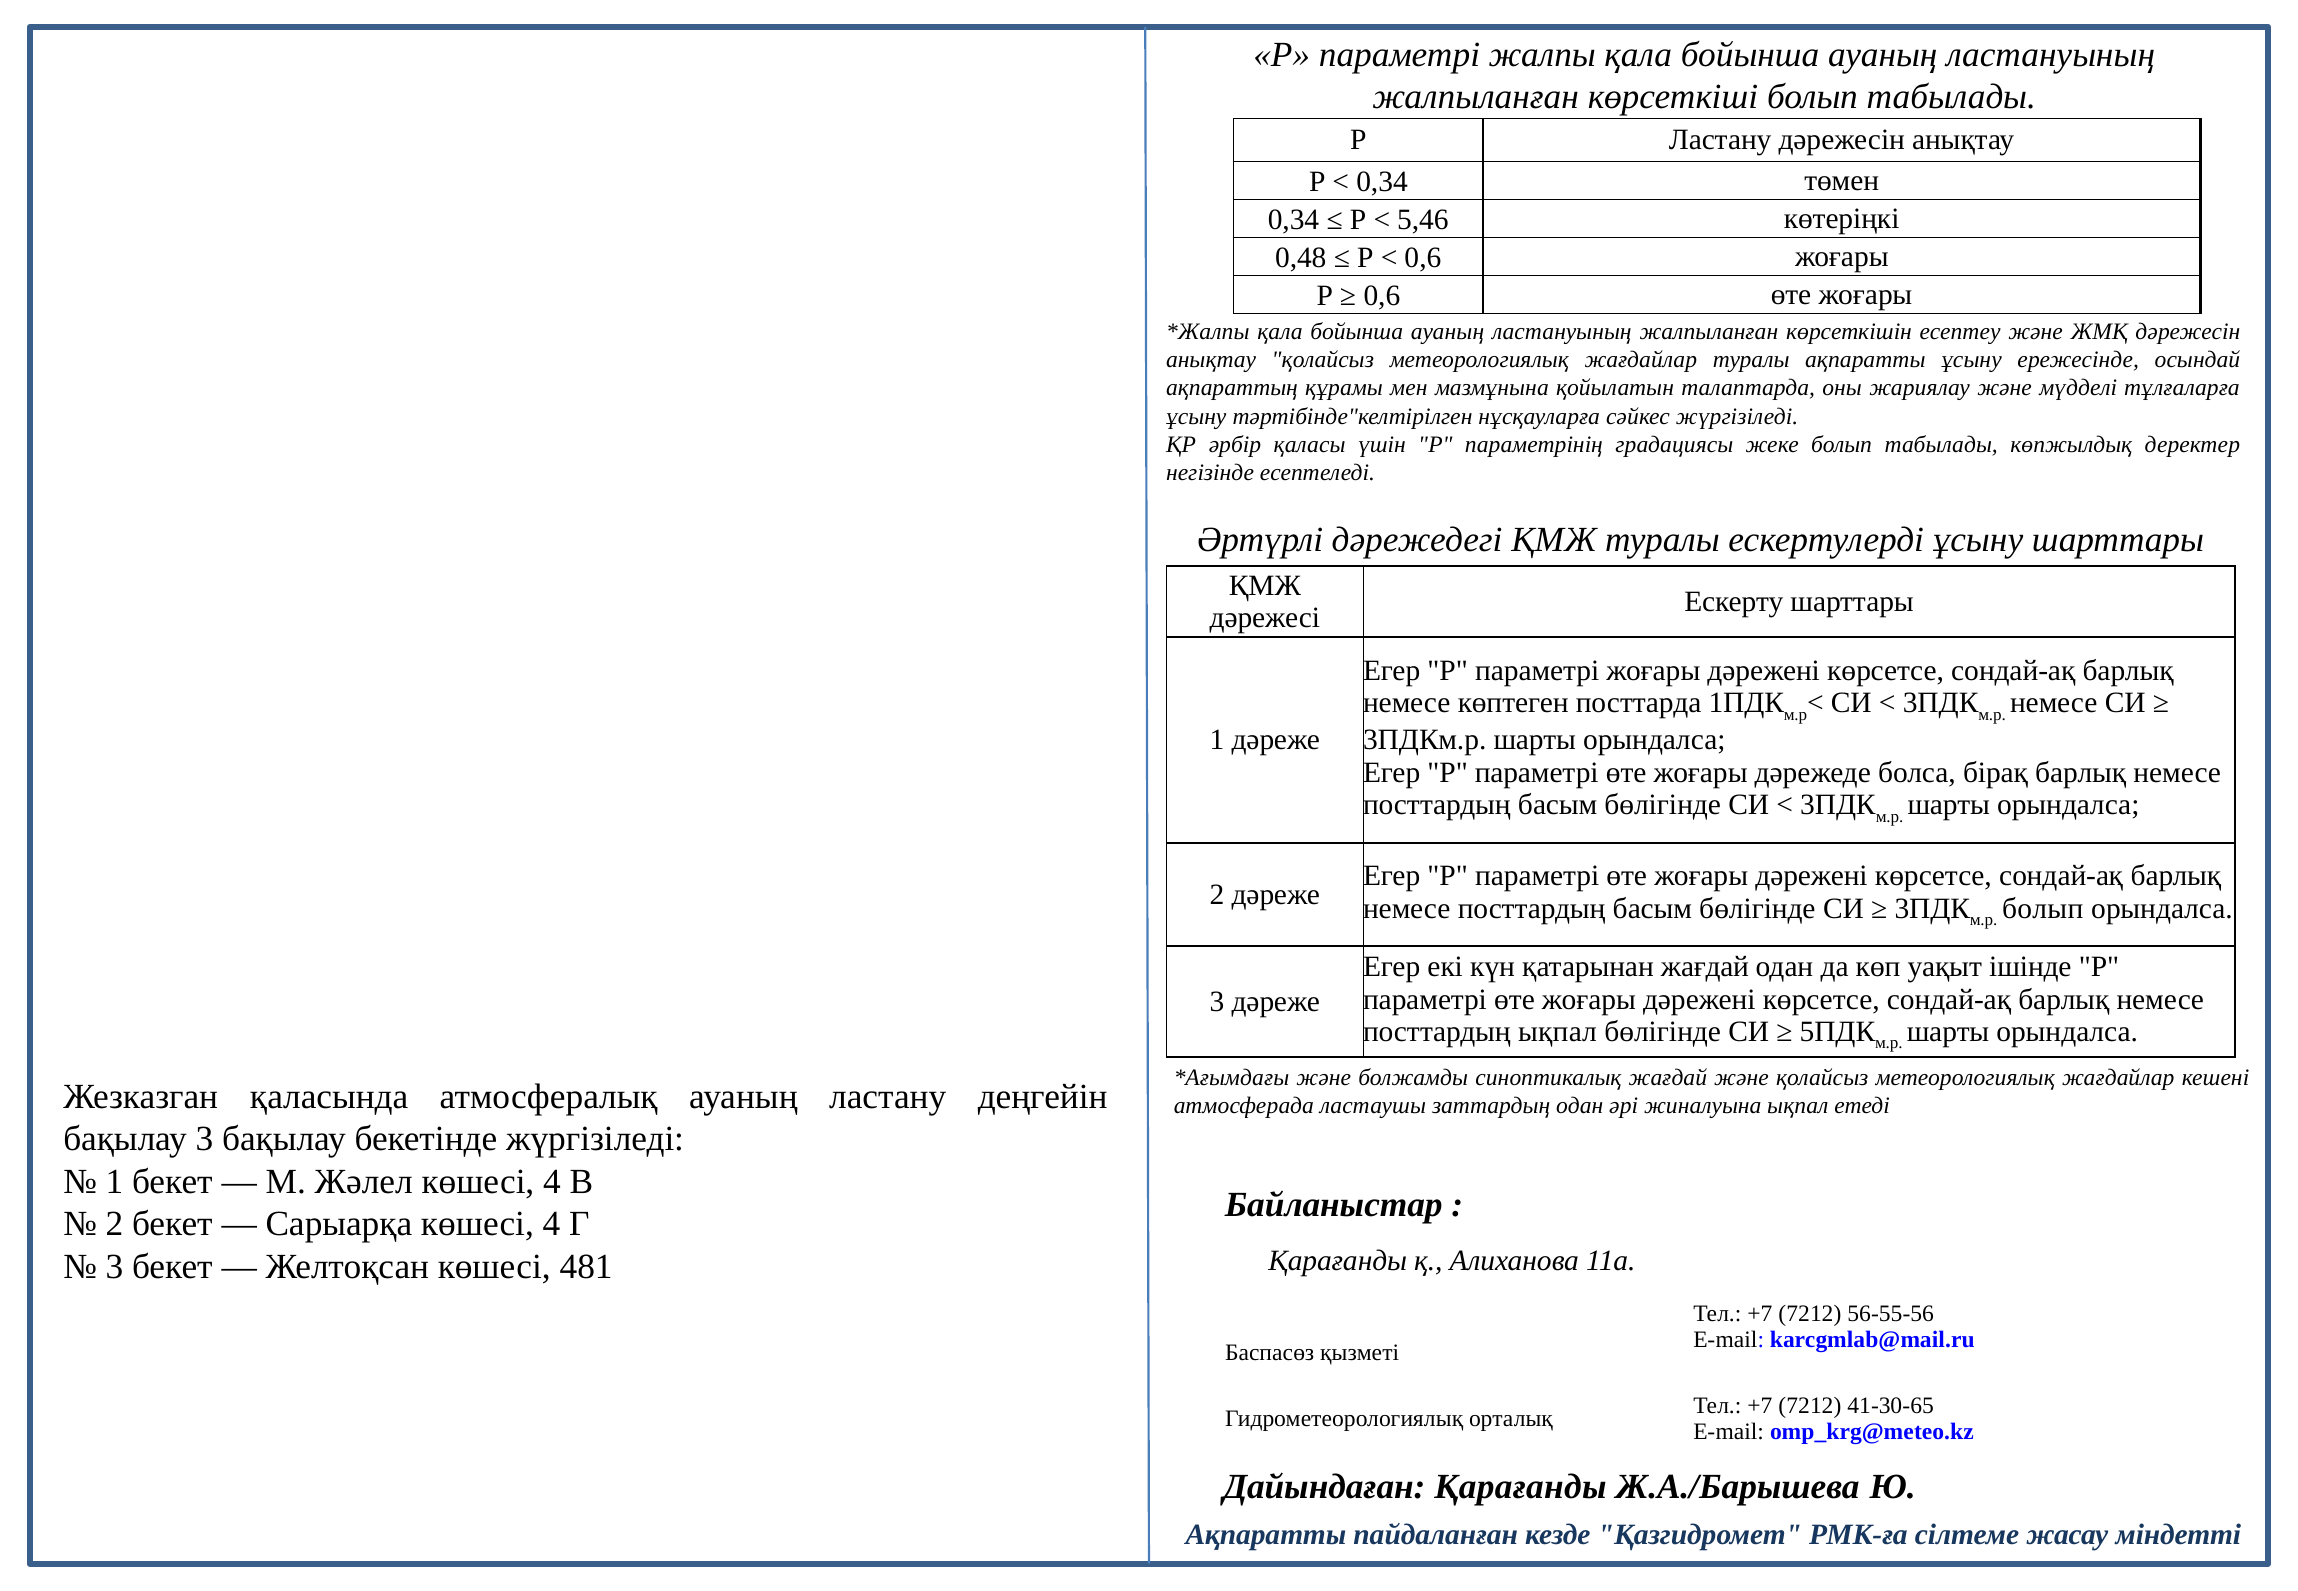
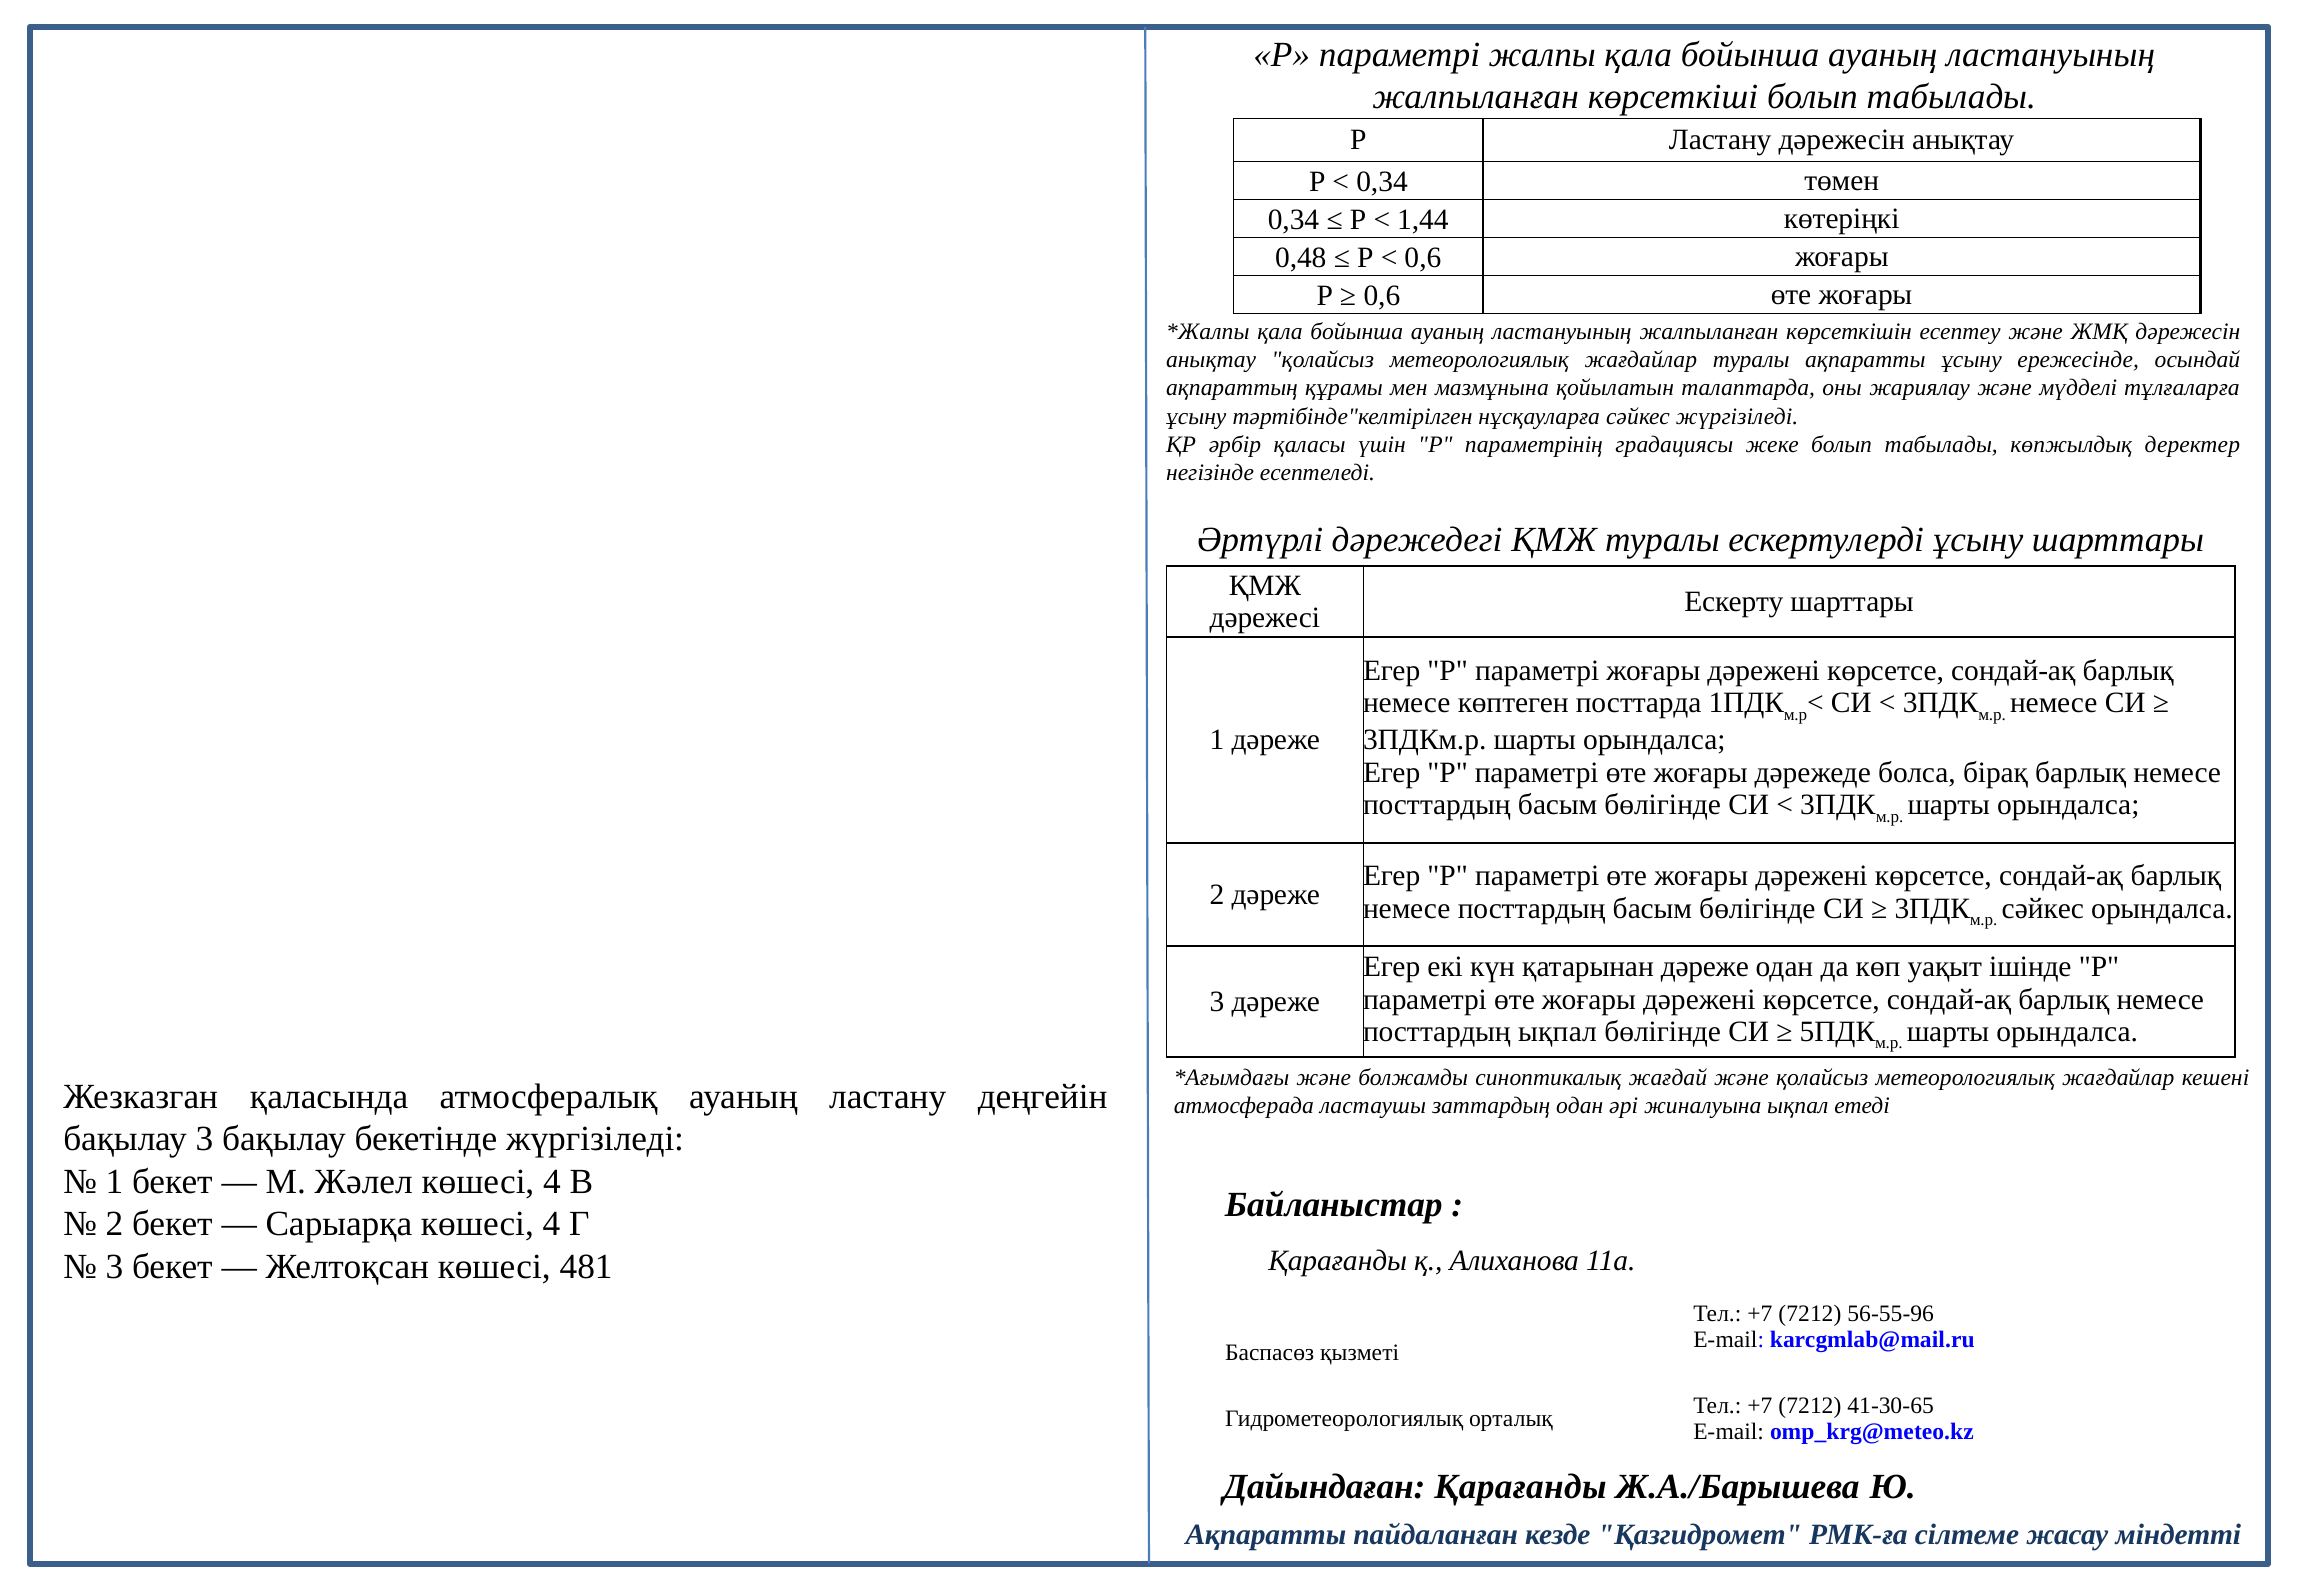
5,46: 5,46 -> 1,44
болып at (2043, 908): болып -> сәйкес
қатарынан жағдай: жағдай -> дәреже
56-55-56: 56-55-56 -> 56-55-96
